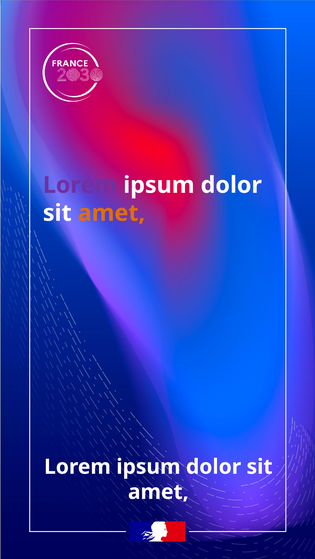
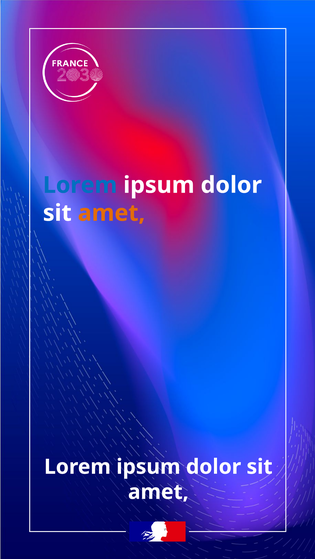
Lorem at (80, 185) colour: purple -> blue
